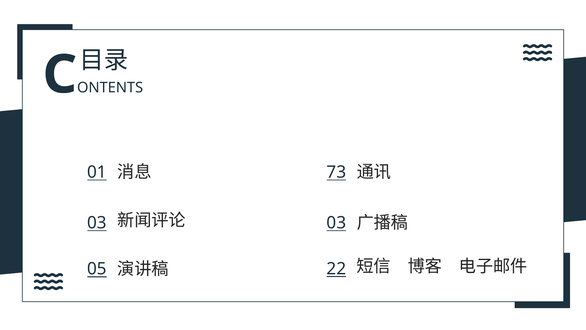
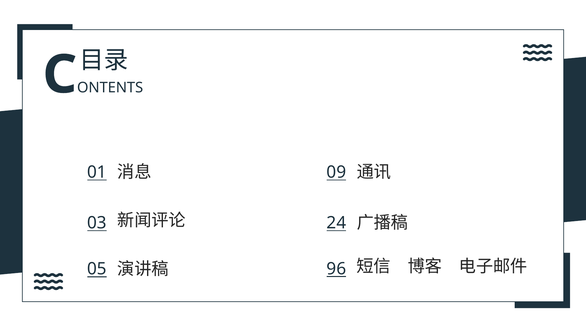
73: 73 -> 09
03 at (336, 223): 03 -> 24
22: 22 -> 96
